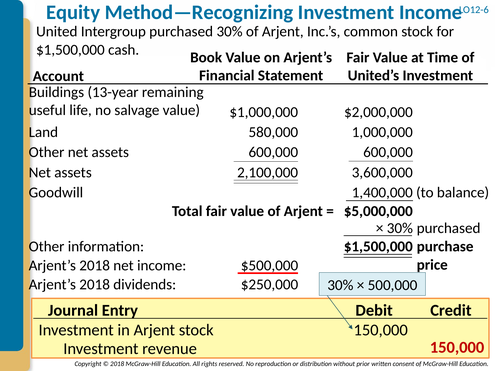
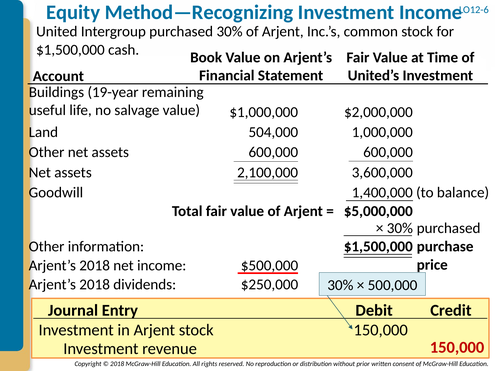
13-year: 13-year -> 19-year
580,000: 580,000 -> 504,000
